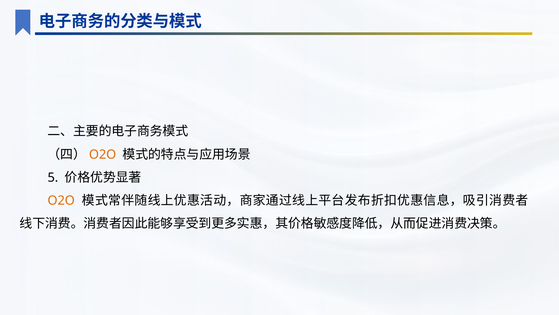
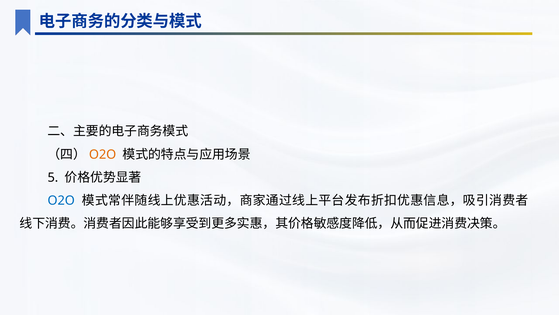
O2O at (61, 200) colour: orange -> blue
